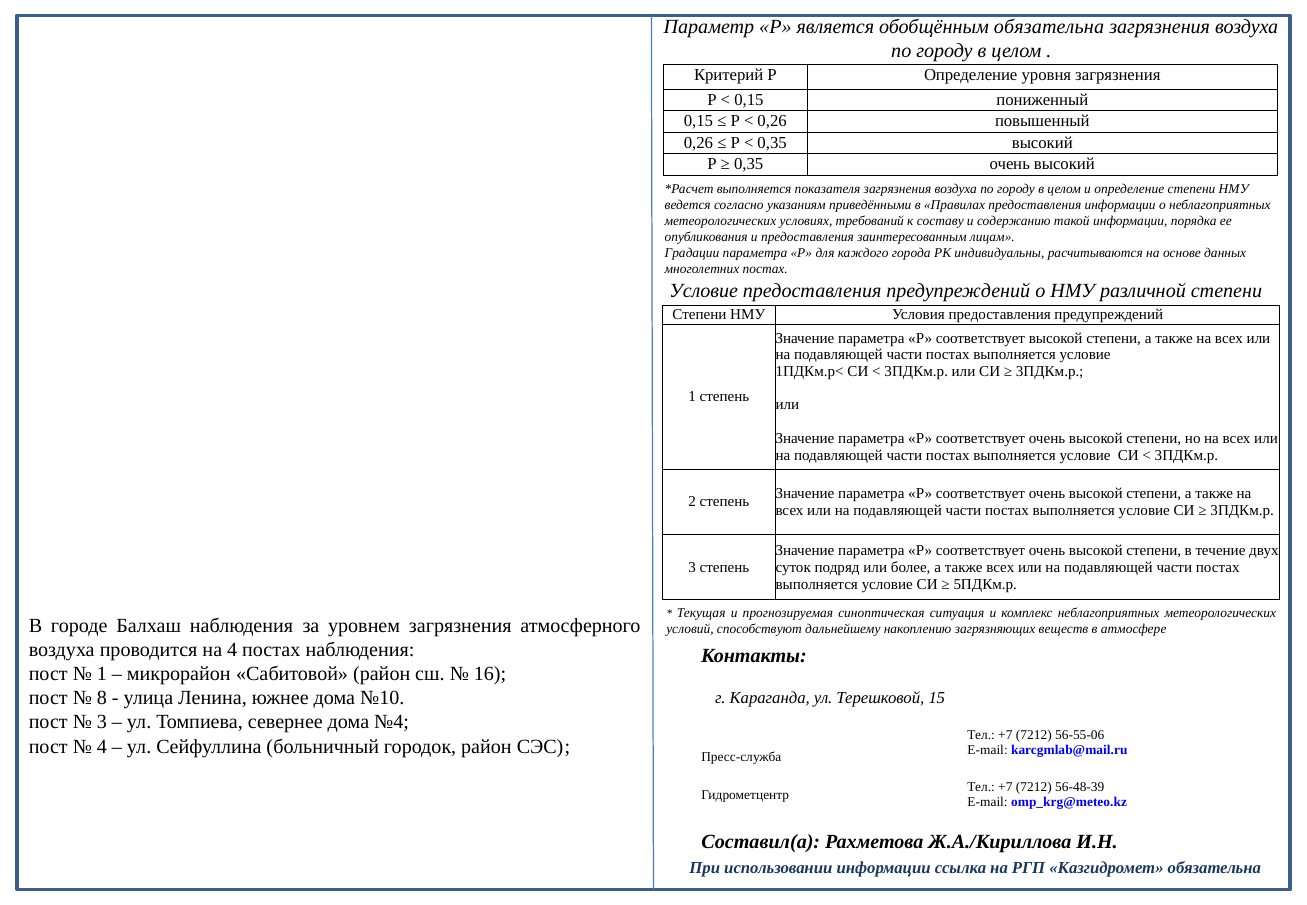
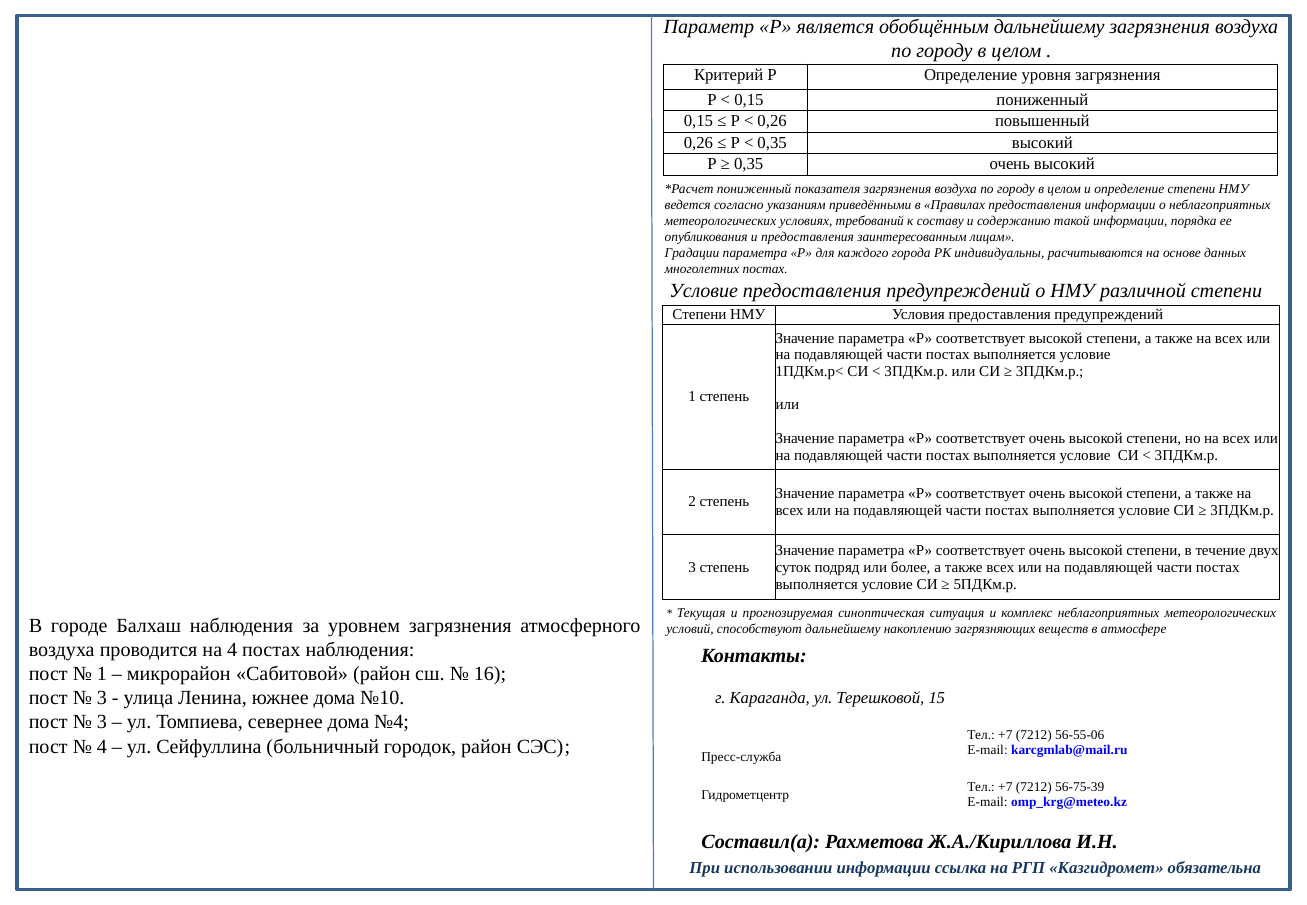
обобщённым обязательна: обязательна -> дальнейшему
выполняется at (754, 189): выполняется -> пониженный
8 at (102, 698): 8 -> 3
56-48-39: 56-48-39 -> 56-75-39
